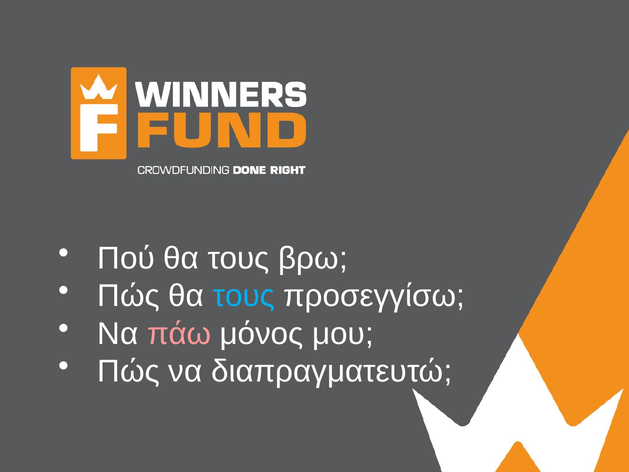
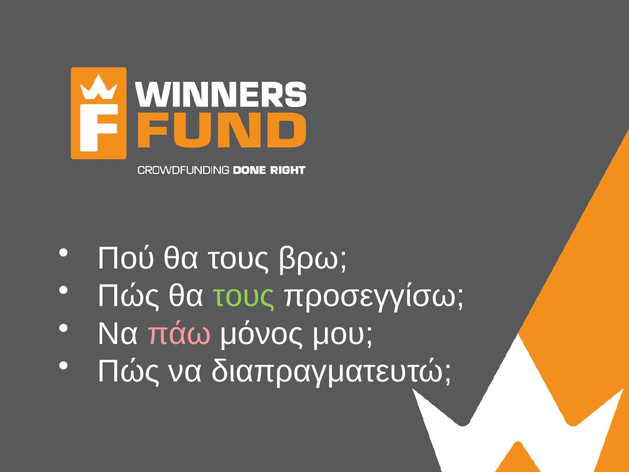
τους at (244, 296) colour: light blue -> light green
